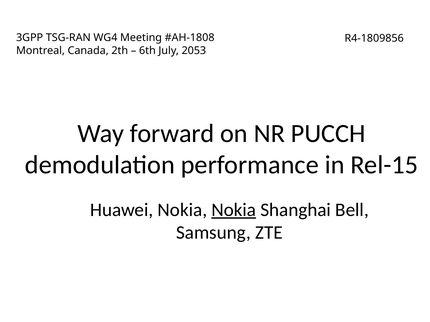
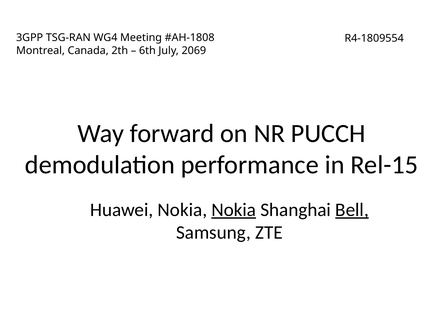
R4-1809856: R4-1809856 -> R4-1809554
2053: 2053 -> 2069
Bell underline: none -> present
